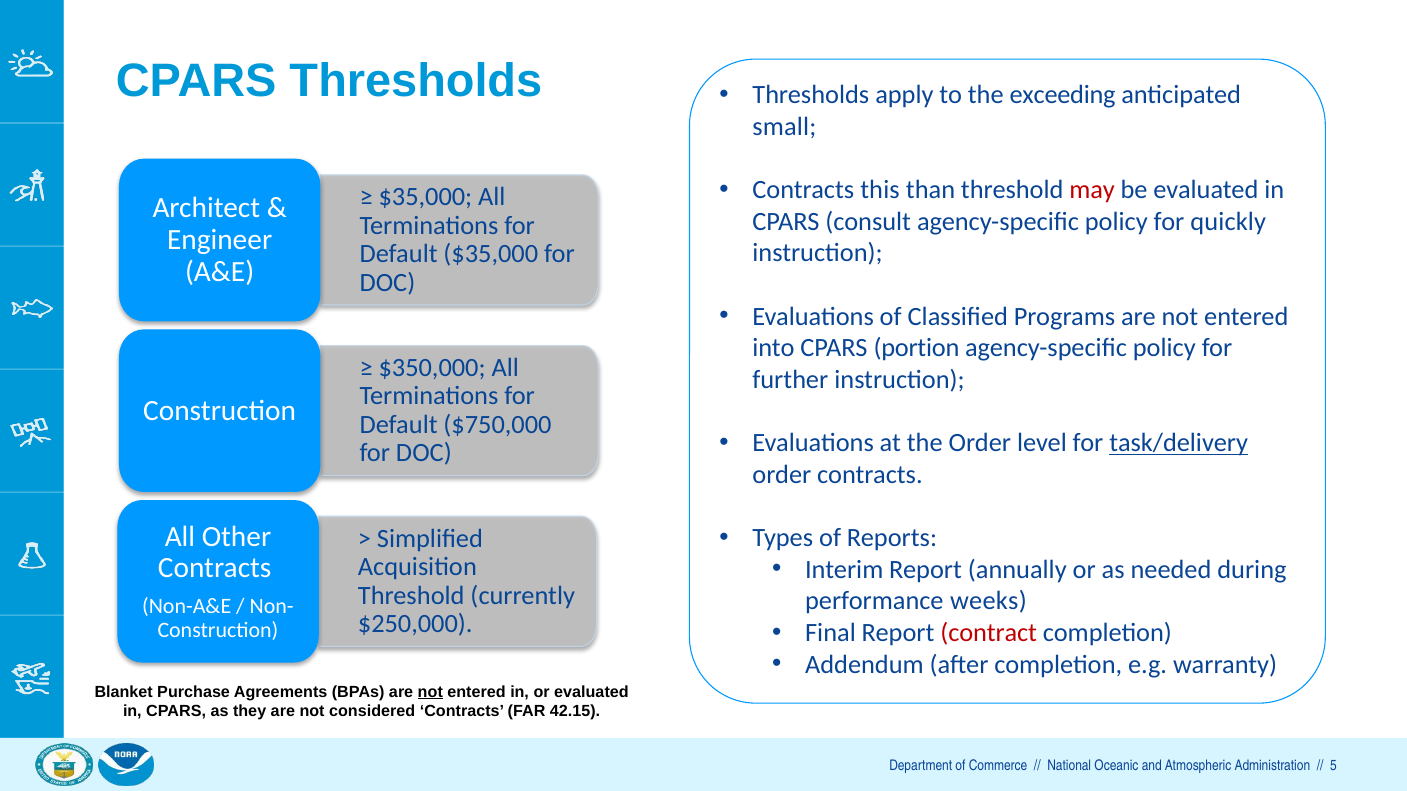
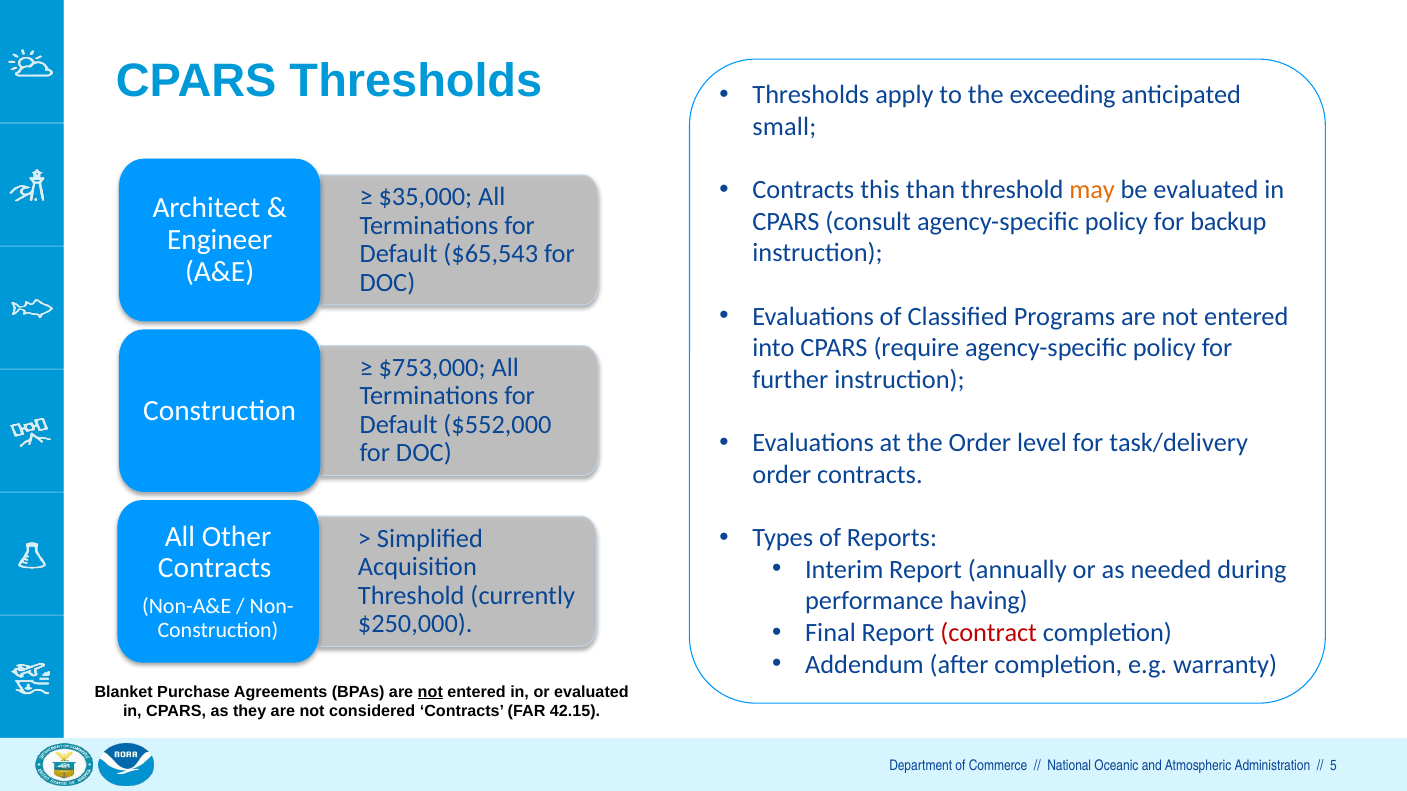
may colour: red -> orange
quickly: quickly -> backup
Default $35,000: $35,000 -> $65,543
portion: portion -> require
$350,000: $350,000 -> $753,000
$750,000: $750,000 -> $552,000
task/delivery underline: present -> none
weeks: weeks -> having
